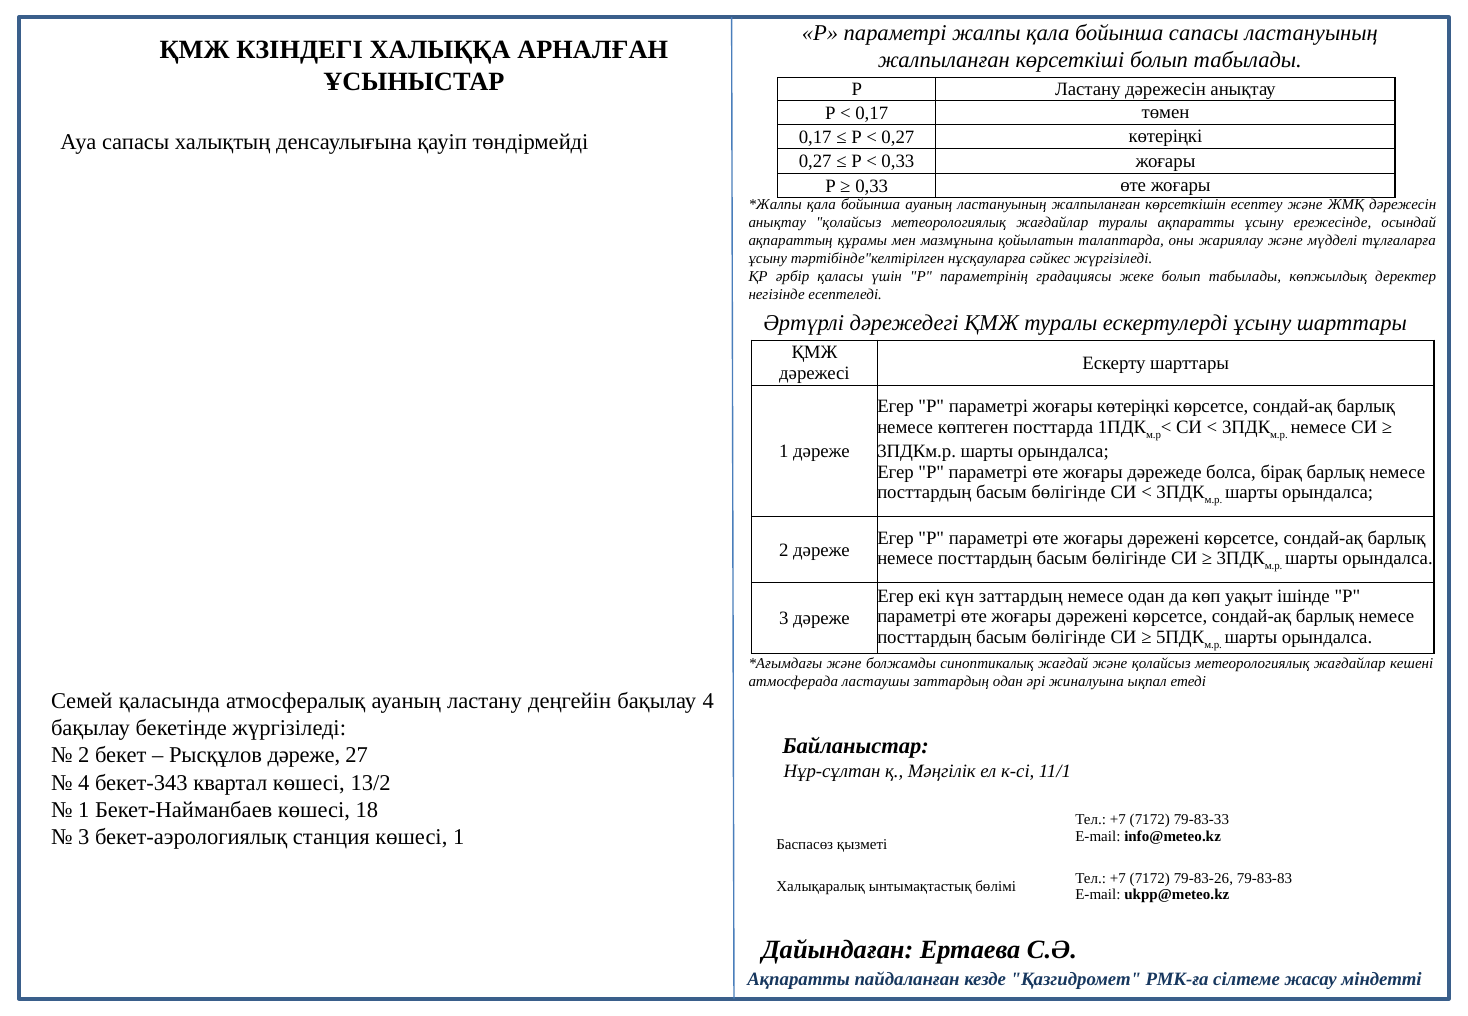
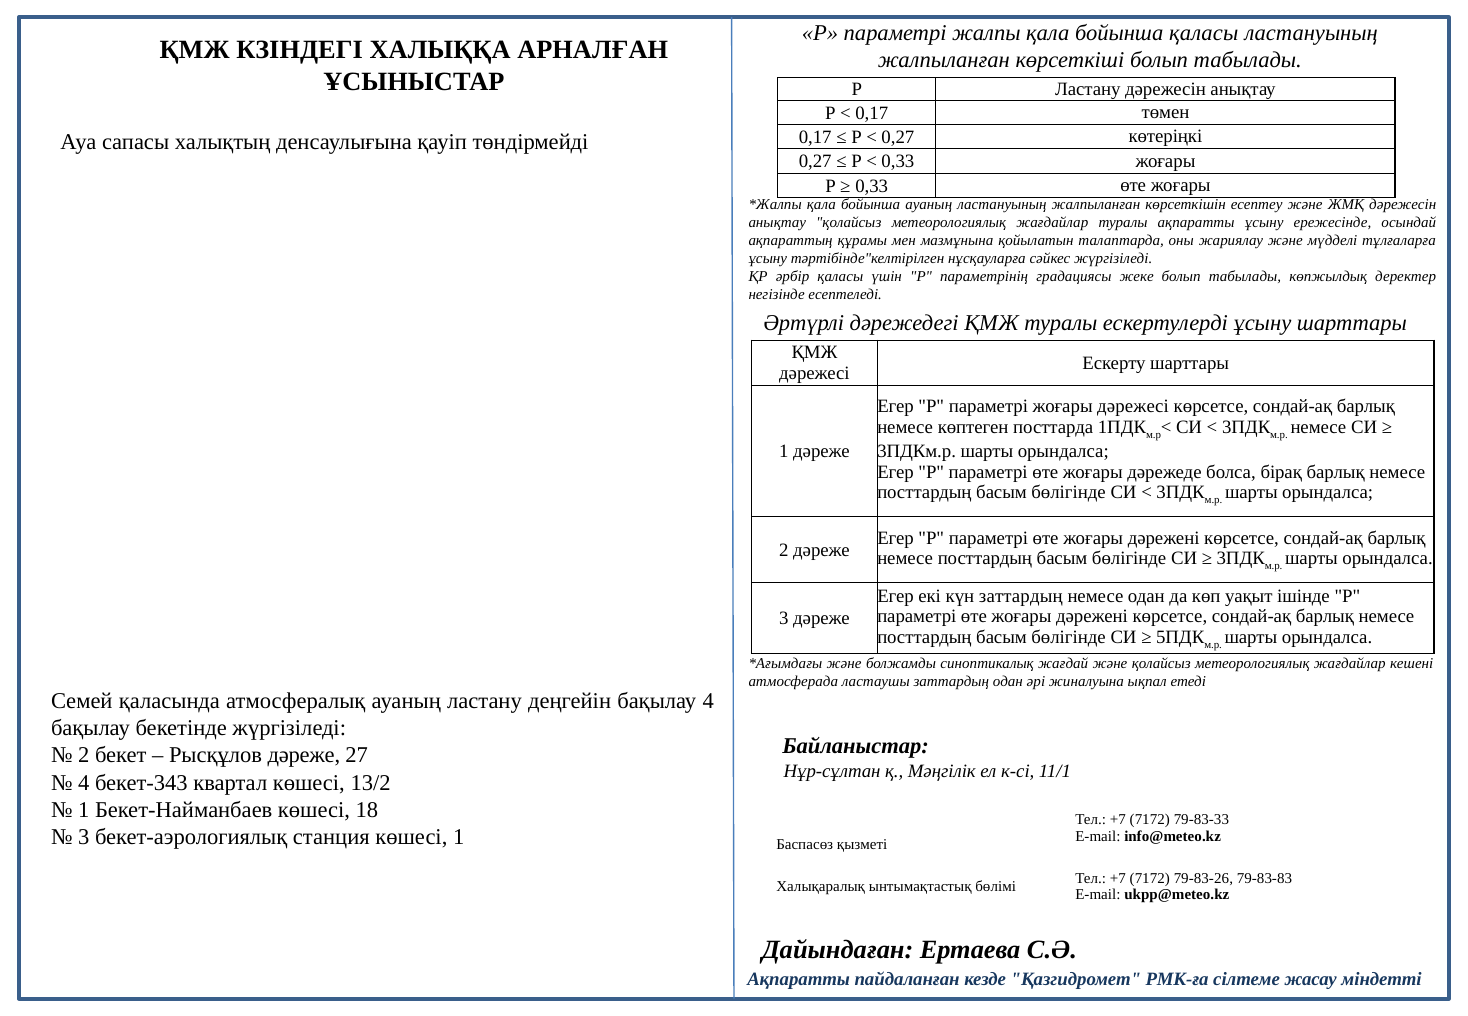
бойынша сапасы: сапасы -> қаласы
жоғары көтеріңкі: көтеріңкі -> дәрежесі
